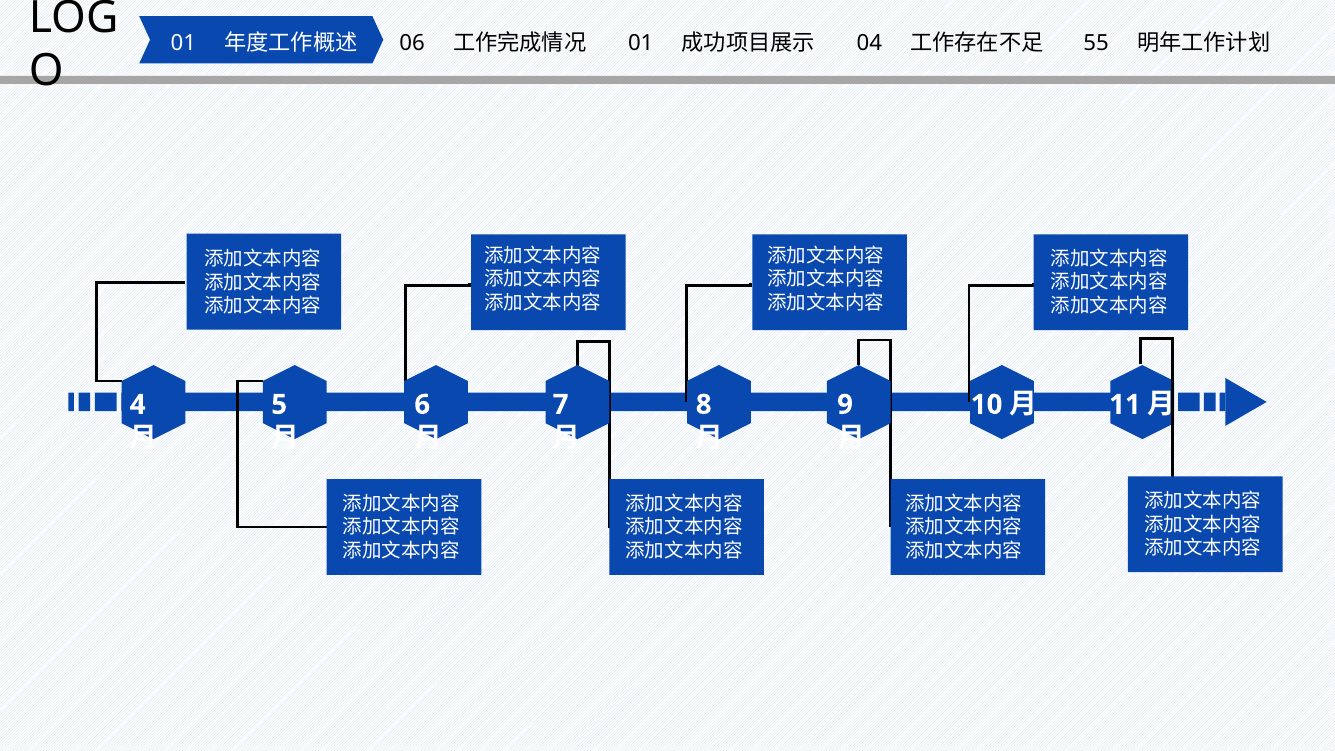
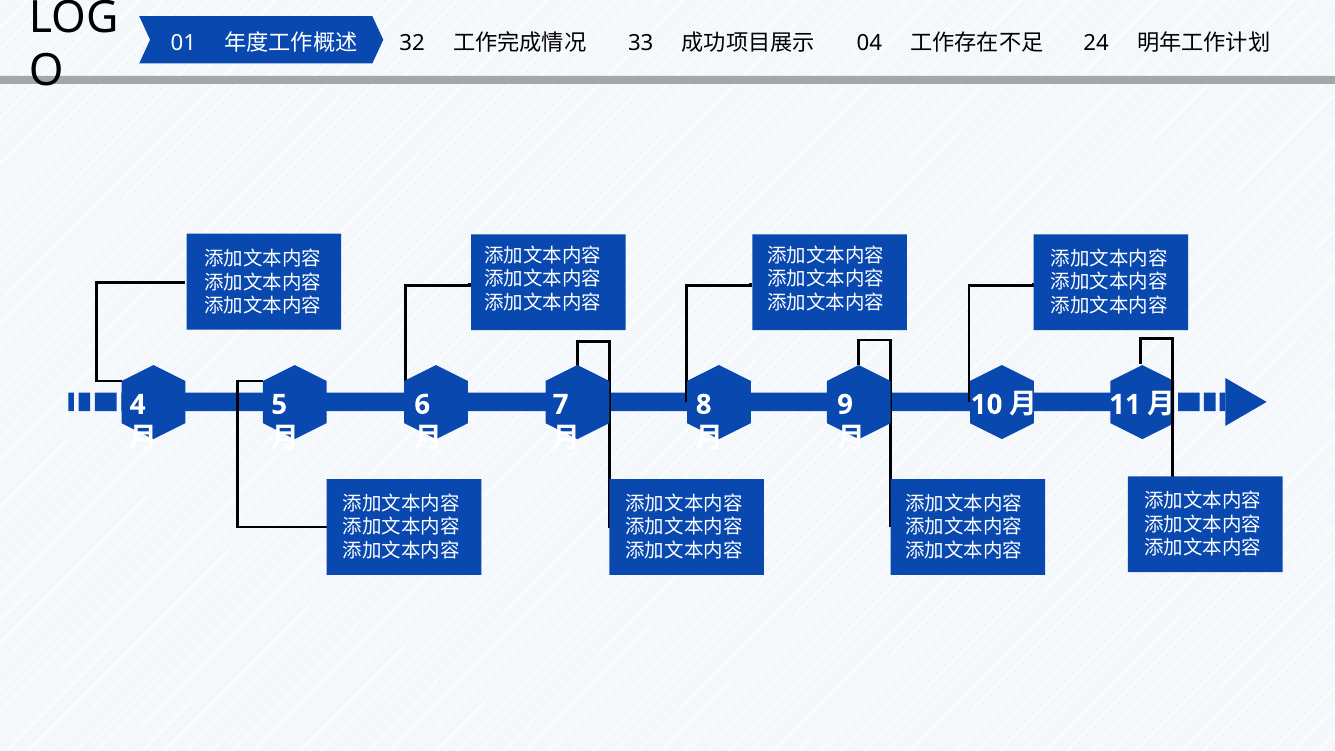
06: 06 -> 32
01 at (641, 43): 01 -> 33
55: 55 -> 24
